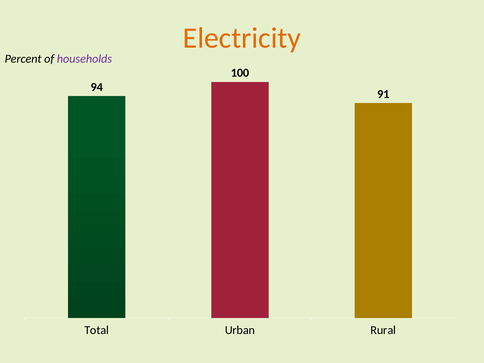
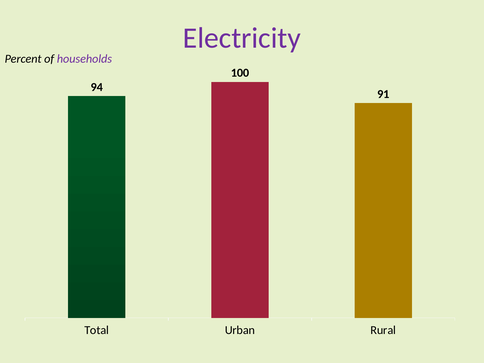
Electricity colour: orange -> purple
